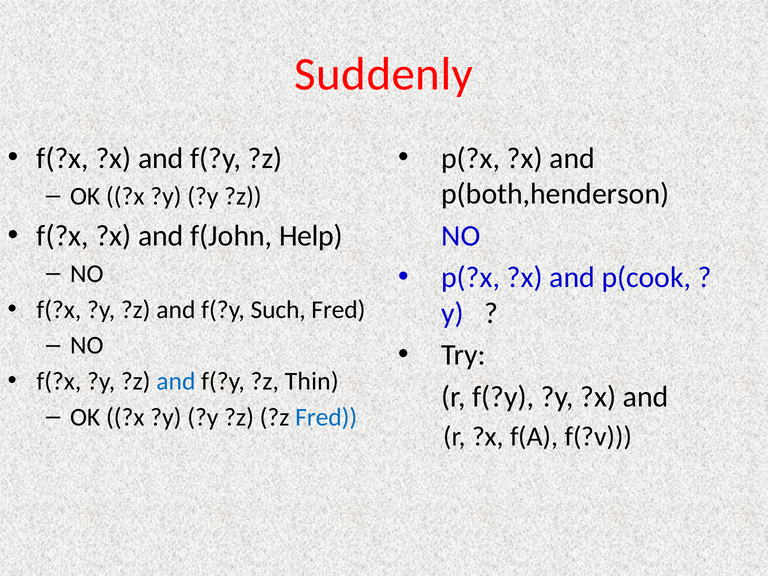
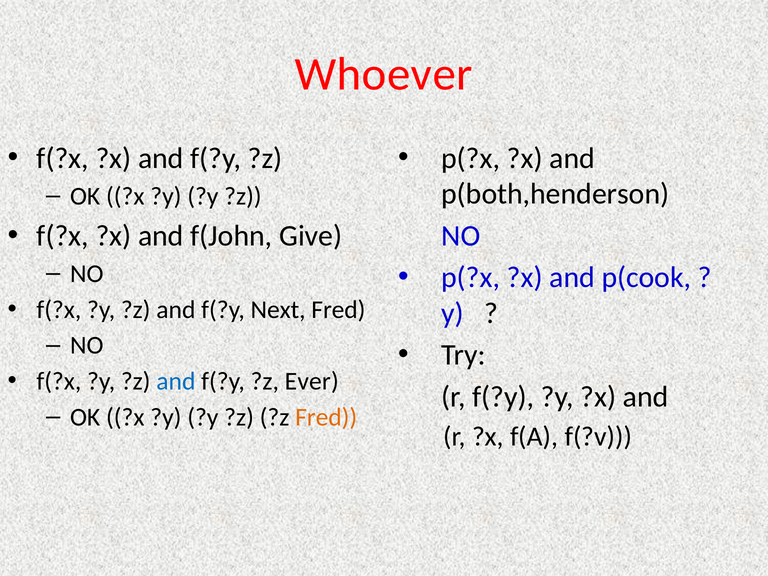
Suddenly: Suddenly -> Whoever
Help: Help -> Give
Such: Such -> Next
Thin: Thin -> Ever
Fred at (326, 417) colour: blue -> orange
